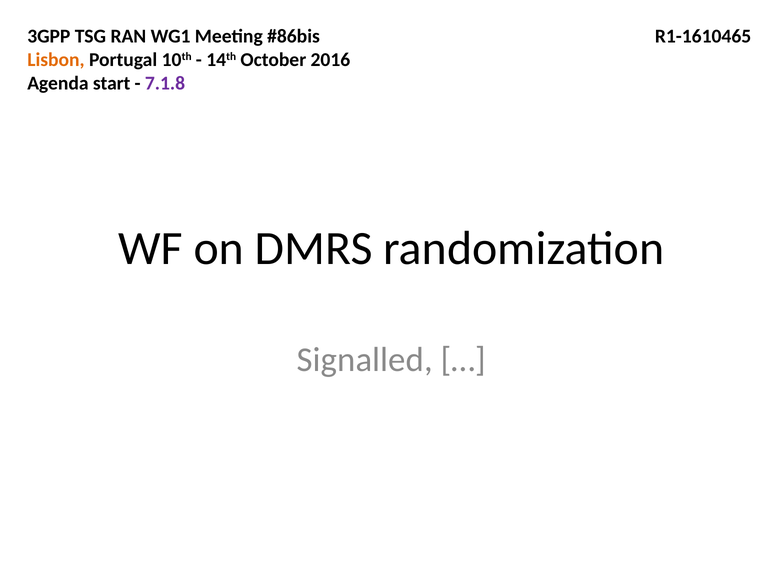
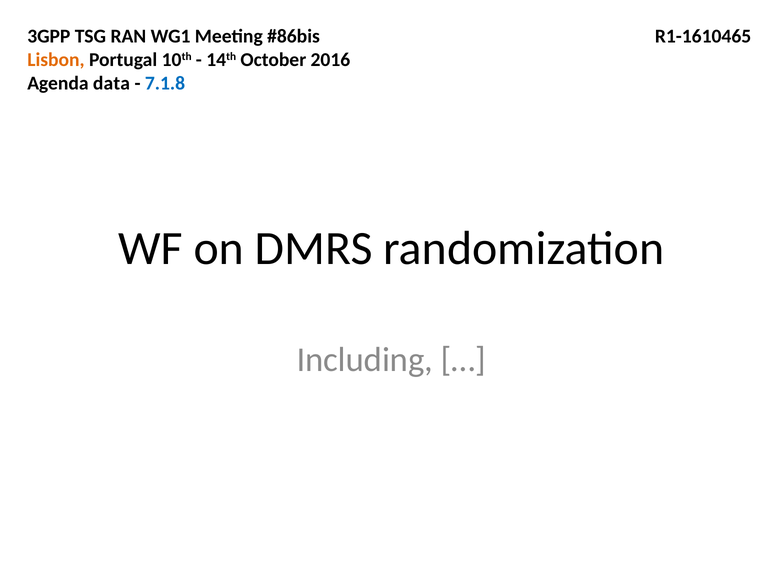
start: start -> data
7.1.8 colour: purple -> blue
Signalled: Signalled -> Including
